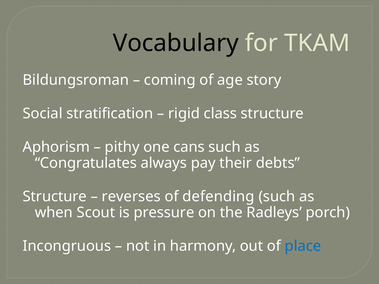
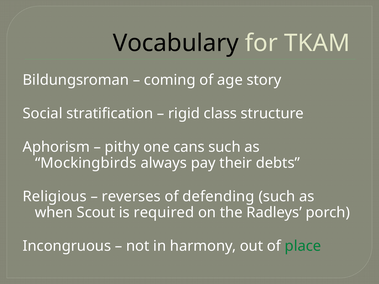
Congratulates: Congratulates -> Mockingbirds
Structure at (55, 197): Structure -> Religious
pressure: pressure -> required
place colour: blue -> green
